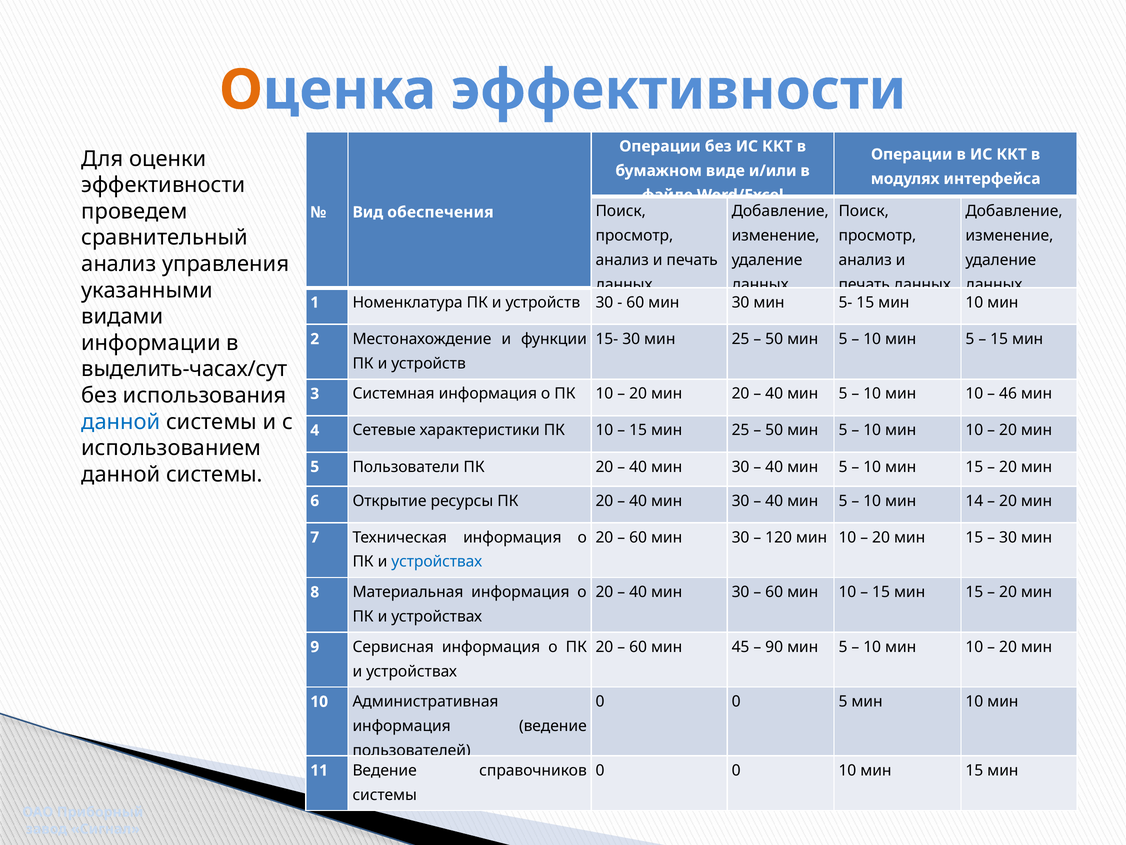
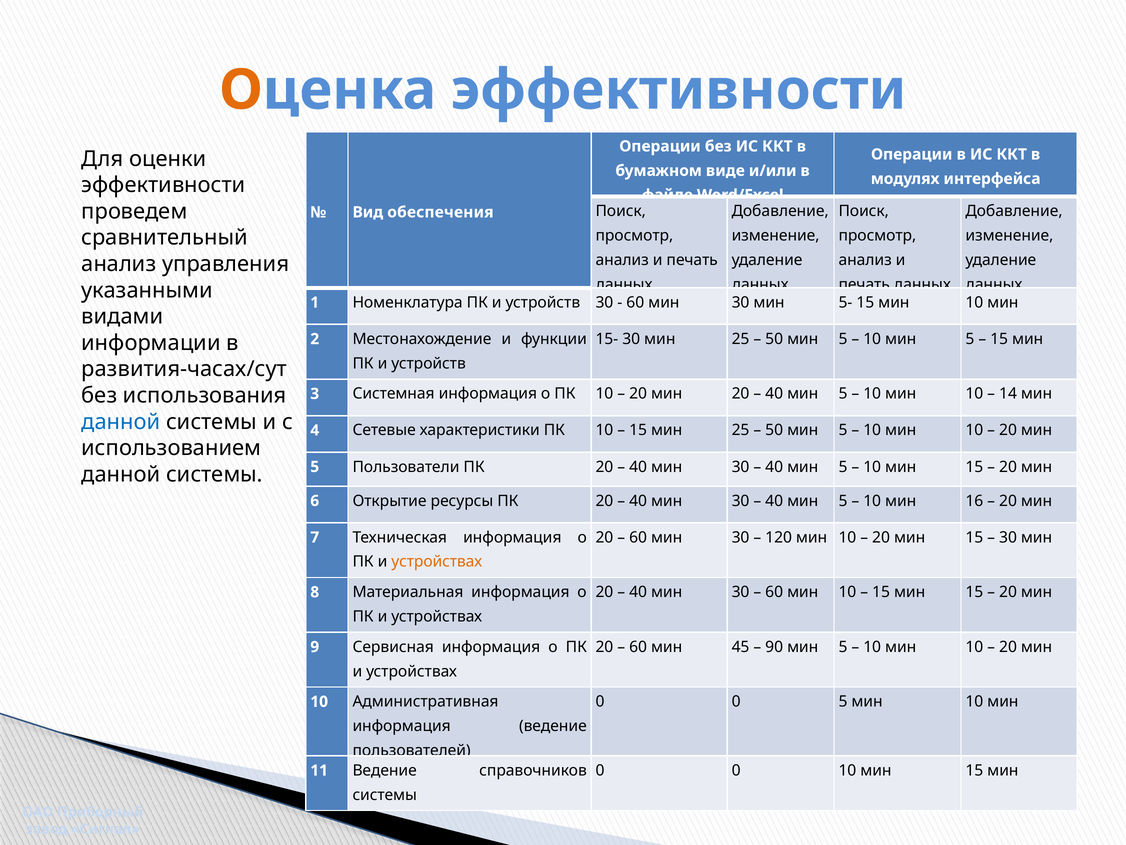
выделить-часах/сут: выделить-часах/сут -> развития-часах/сут
46: 46 -> 14
14: 14 -> 16
устройствах at (437, 561) colour: blue -> orange
